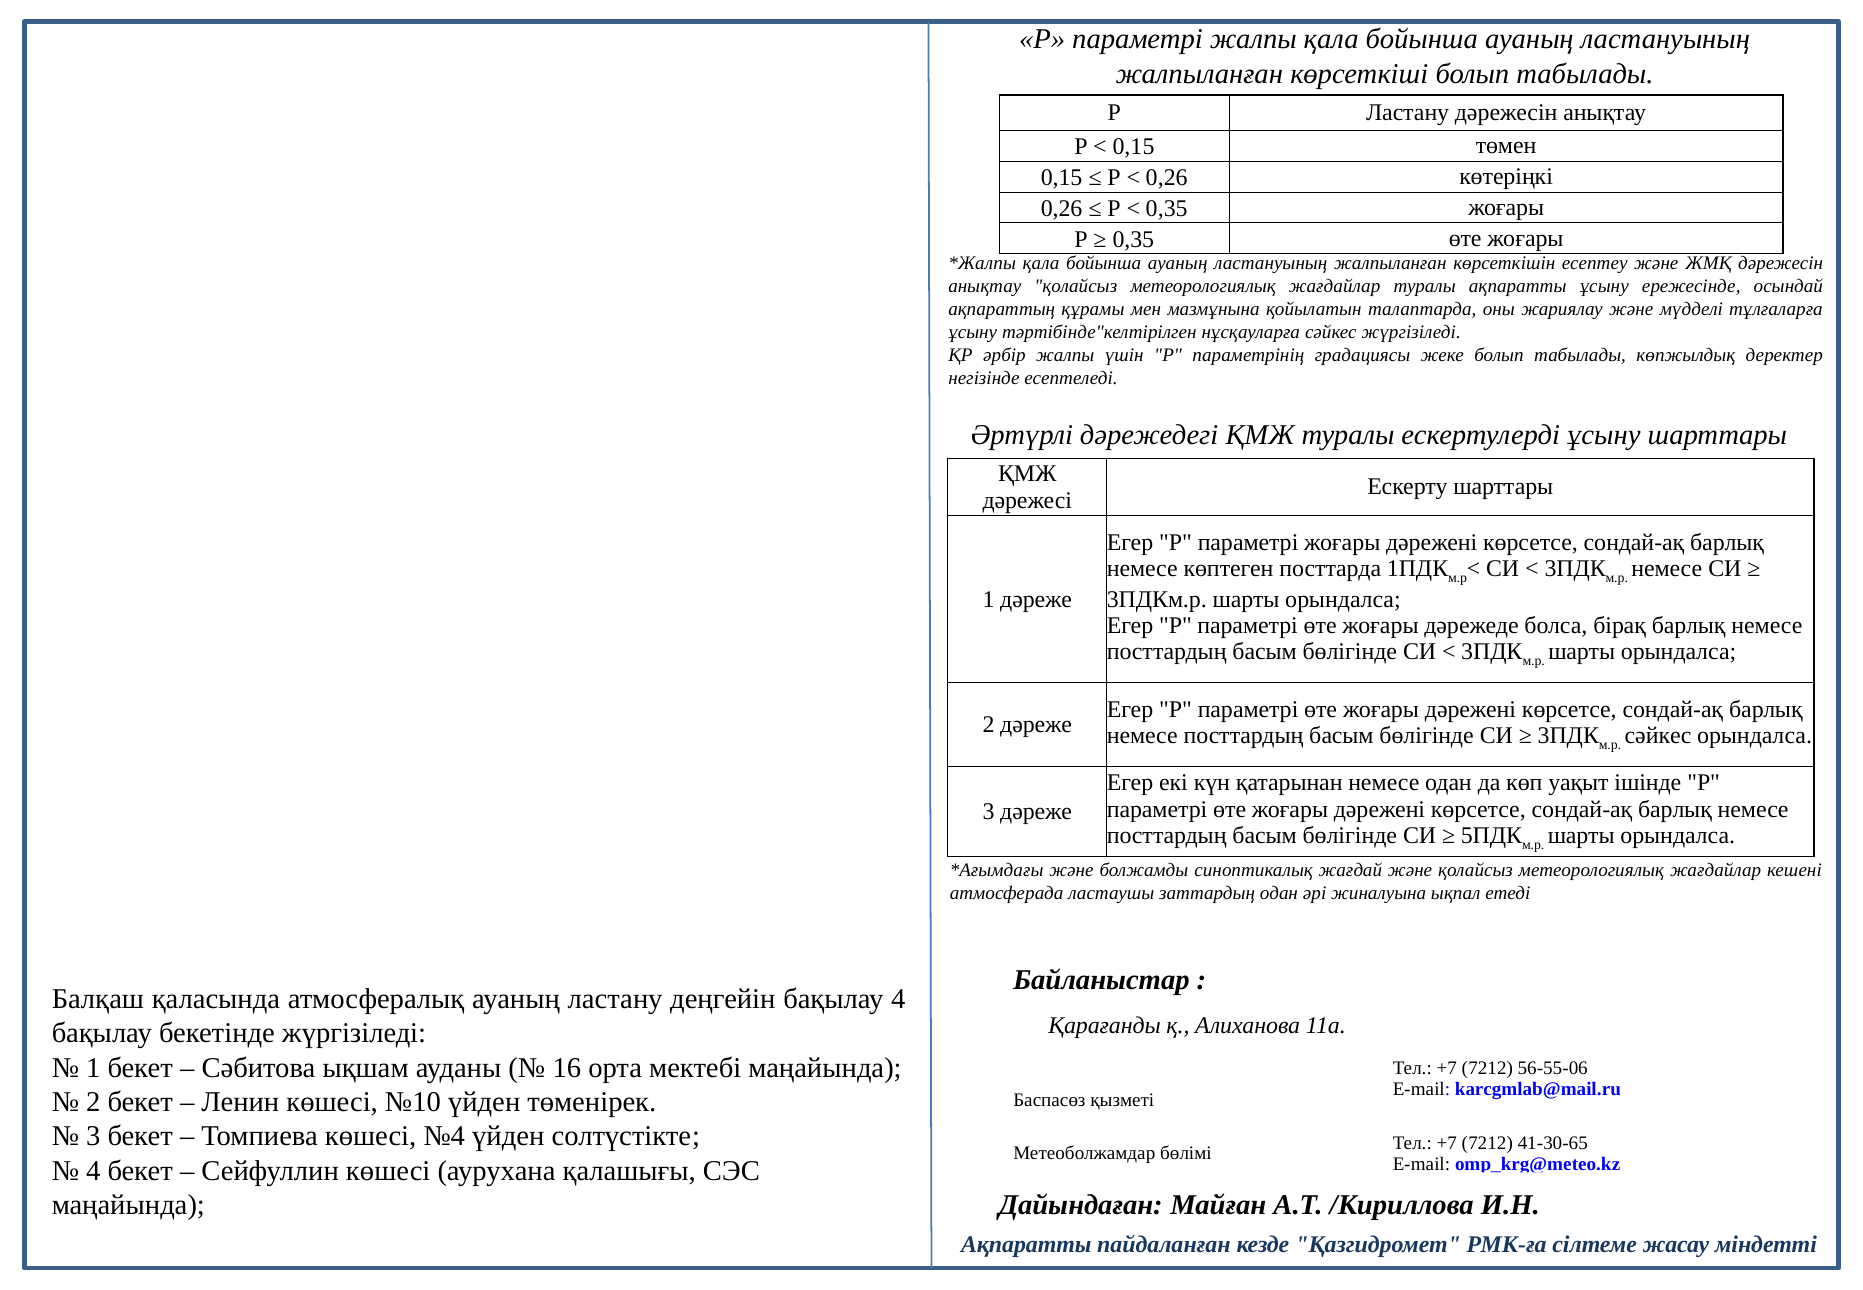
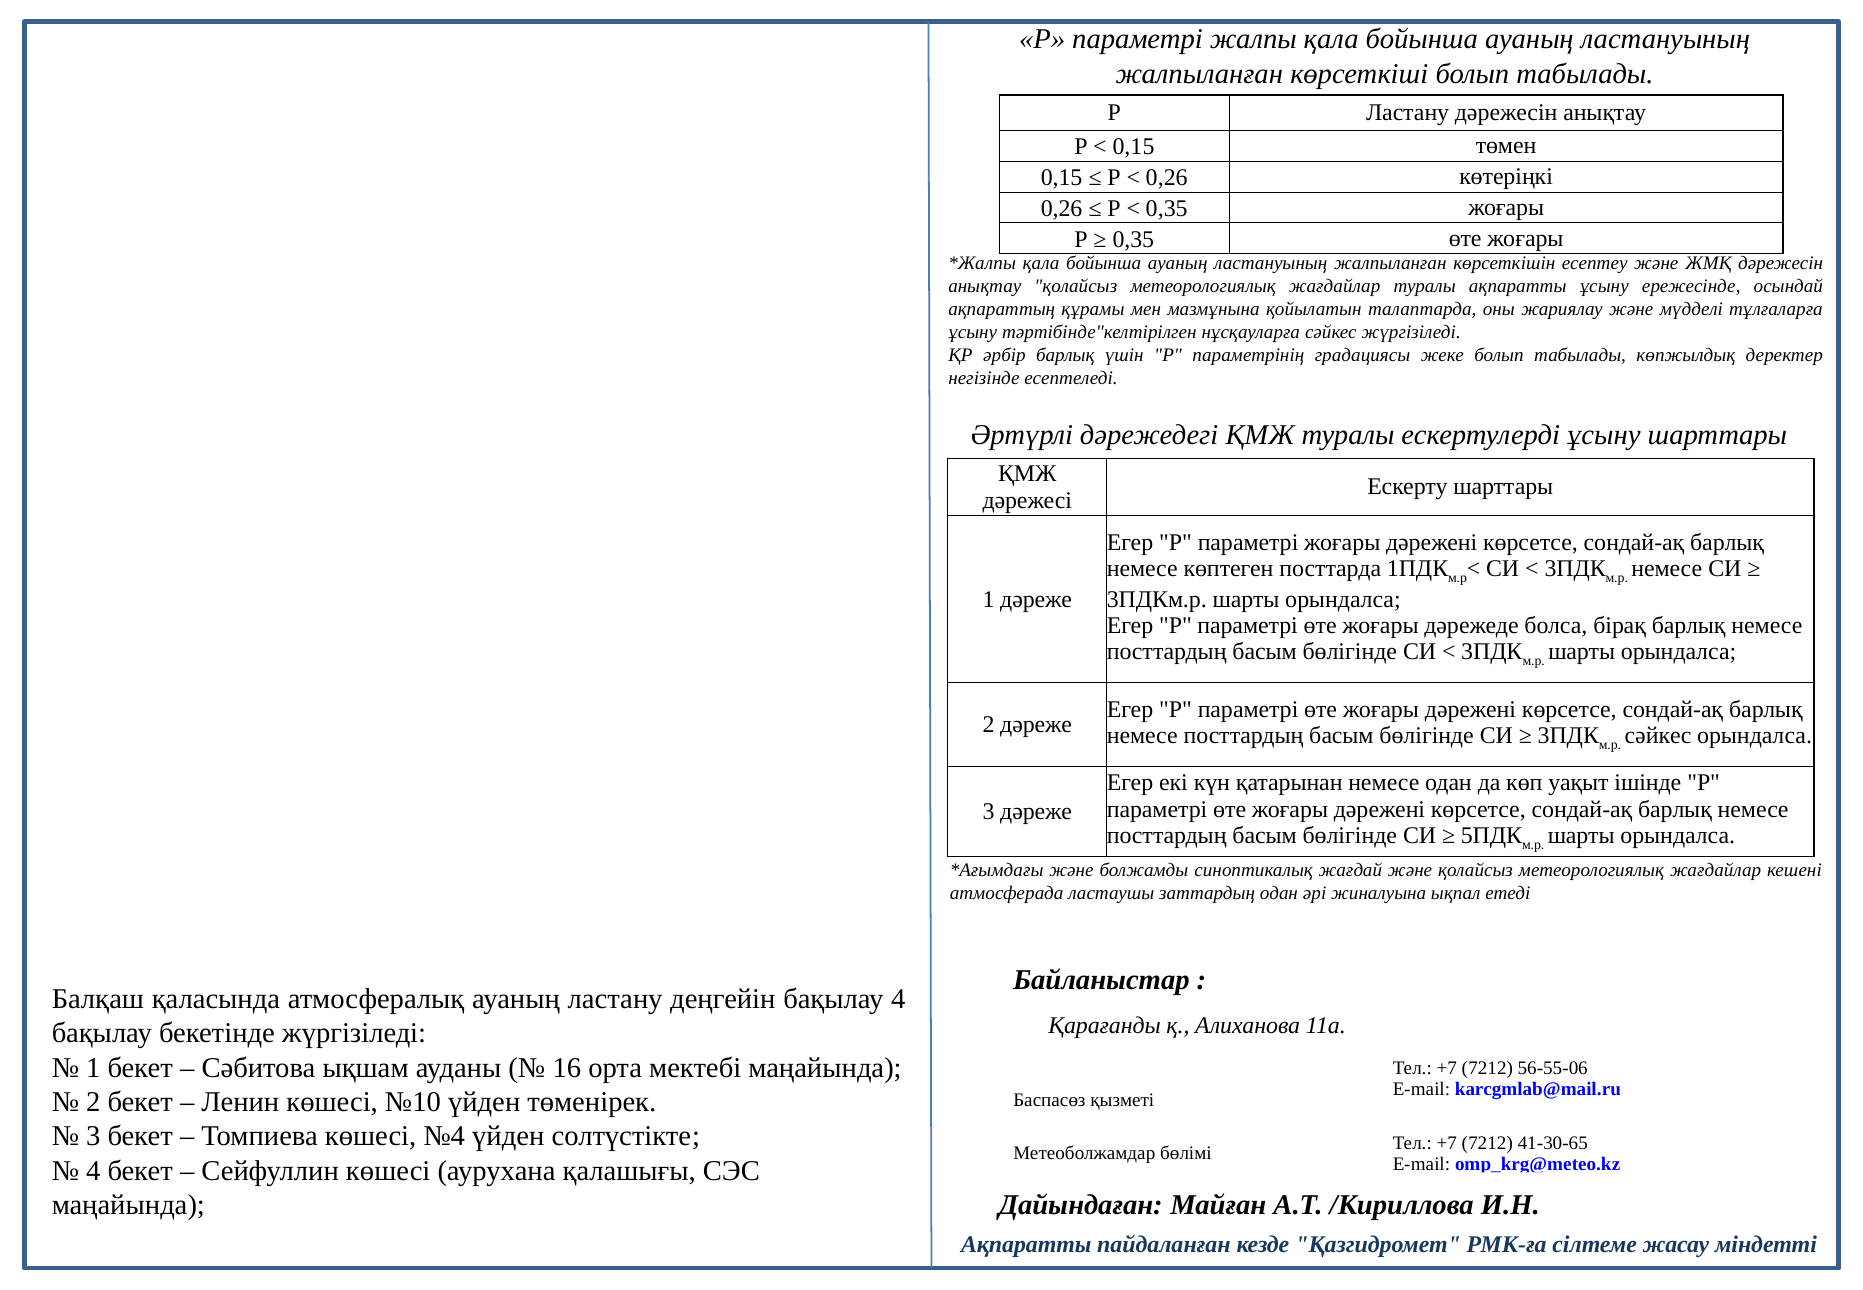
әрбір жалпы: жалпы -> барлық
